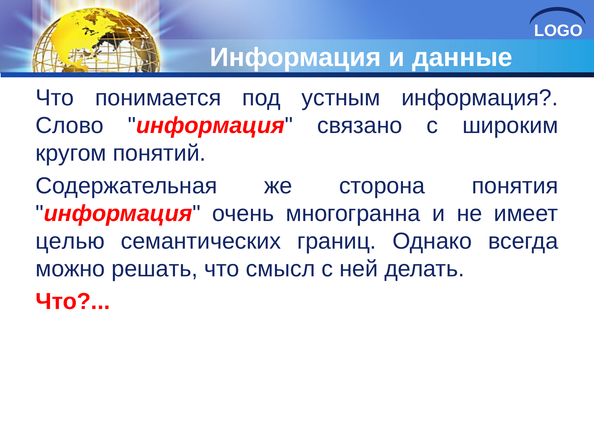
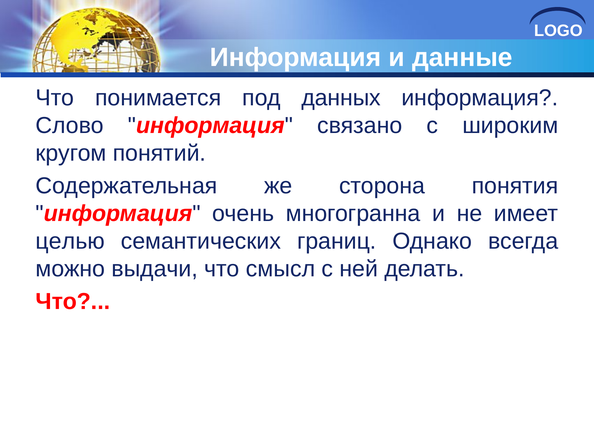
устным: устным -> данных
решать: решать -> выдачи
